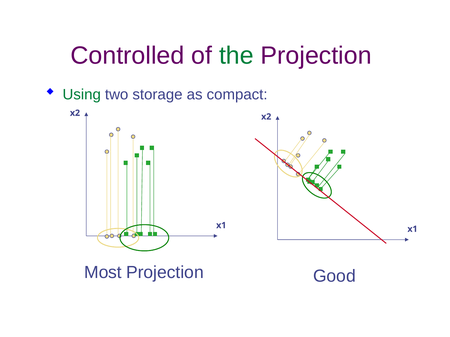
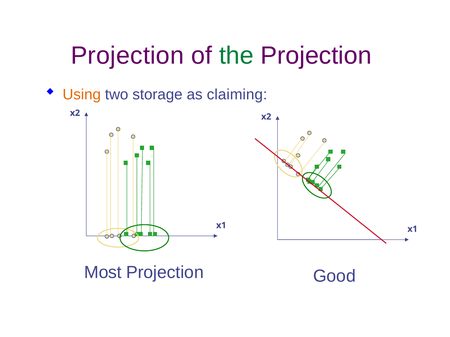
Controlled at (127, 56): Controlled -> Projection
Using colour: green -> orange
compact: compact -> claiming
